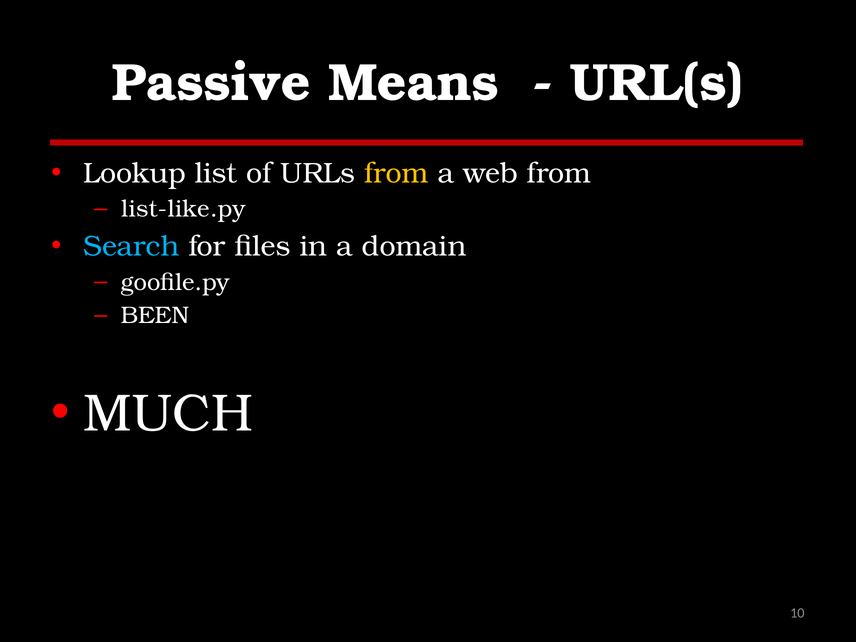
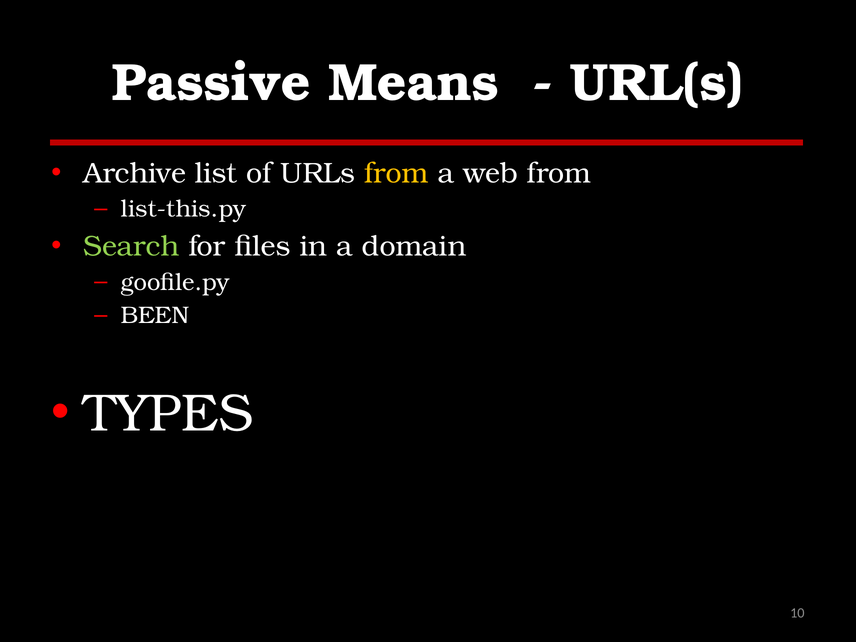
Lookup: Lookup -> Archive
list-like.py: list-like.py -> list-this.py
Search colour: light blue -> light green
MUCH: MUCH -> TYPES
